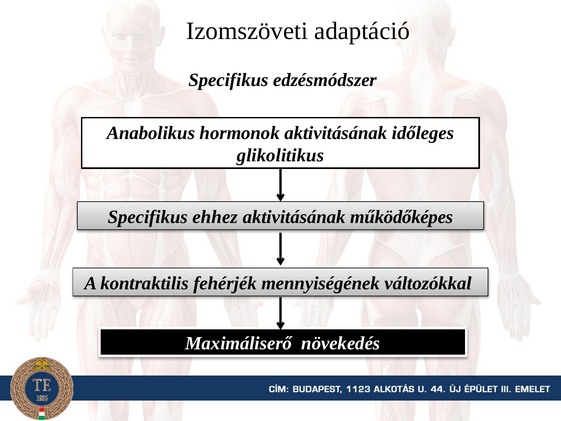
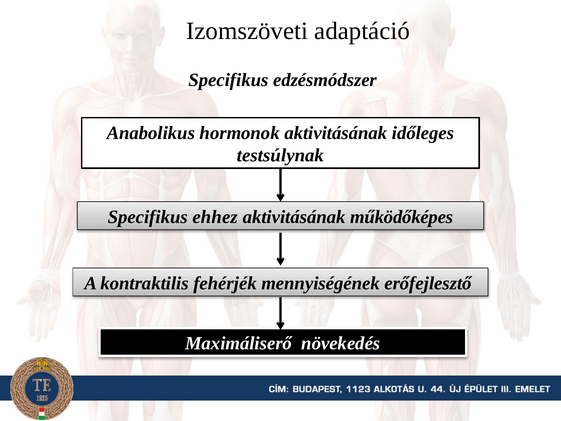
glikolitikus: glikolitikus -> testsúlynak
változókkal: változókkal -> erőfejlesztő
